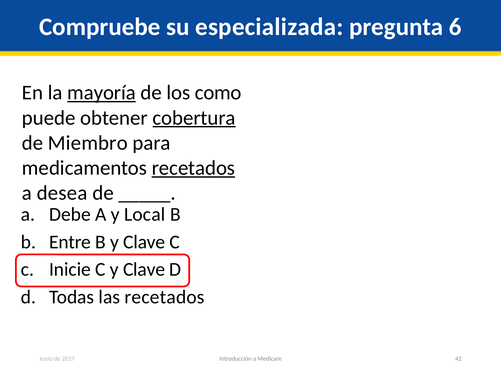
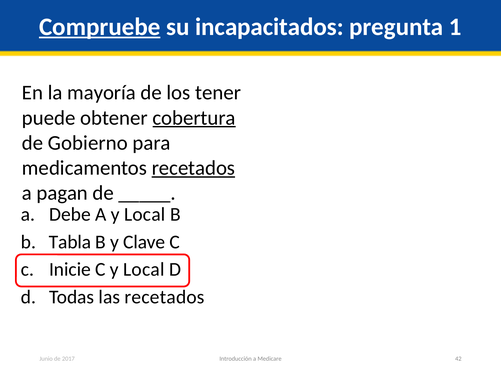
Compruebe underline: none -> present
especializada: especializada -> incapacitados
6: 6 -> 1
mayoría underline: present -> none
como: como -> tener
Miembro: Miembro -> Gobierno
desea: desea -> pagan
Entre: Entre -> Tabla
C y Clave: Clave -> Local
